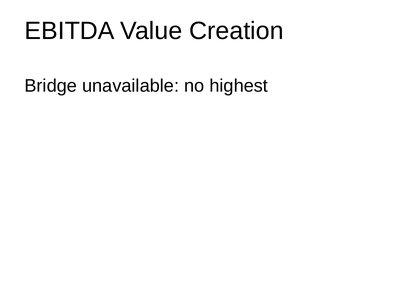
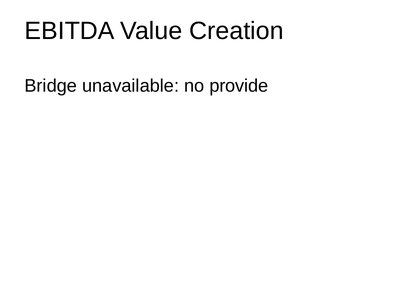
highest: highest -> provide
